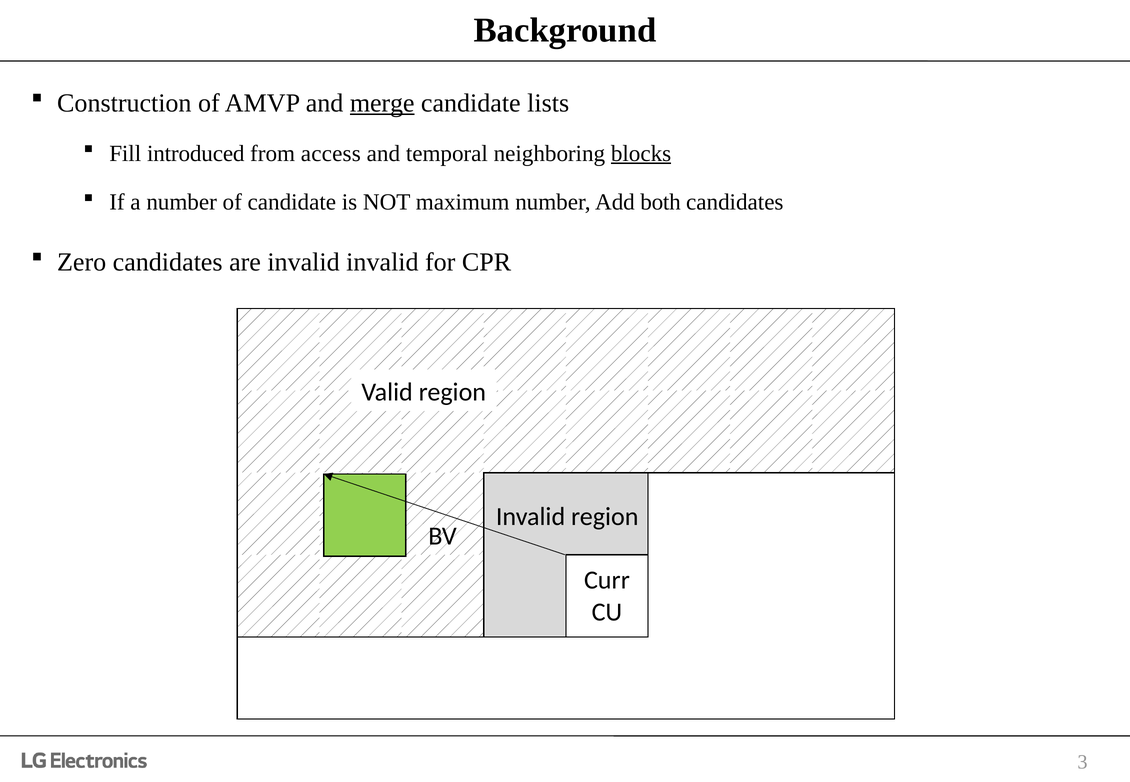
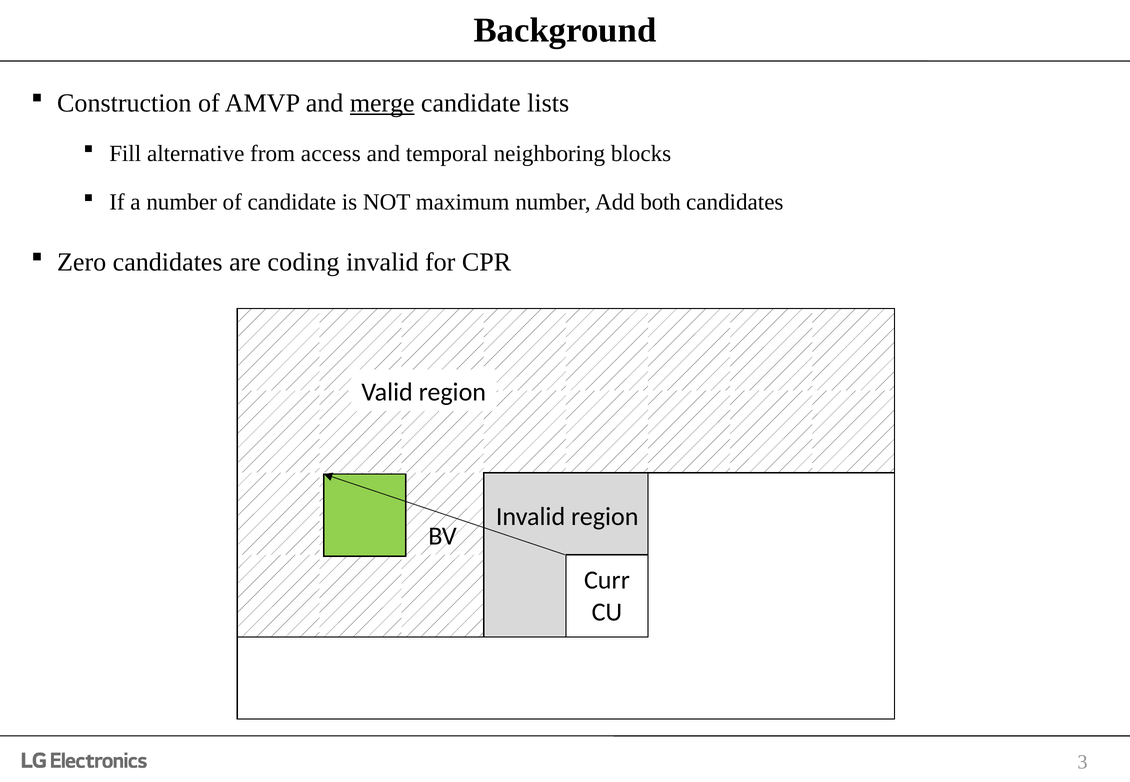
introduced: introduced -> alternative
blocks underline: present -> none
are invalid: invalid -> coding
